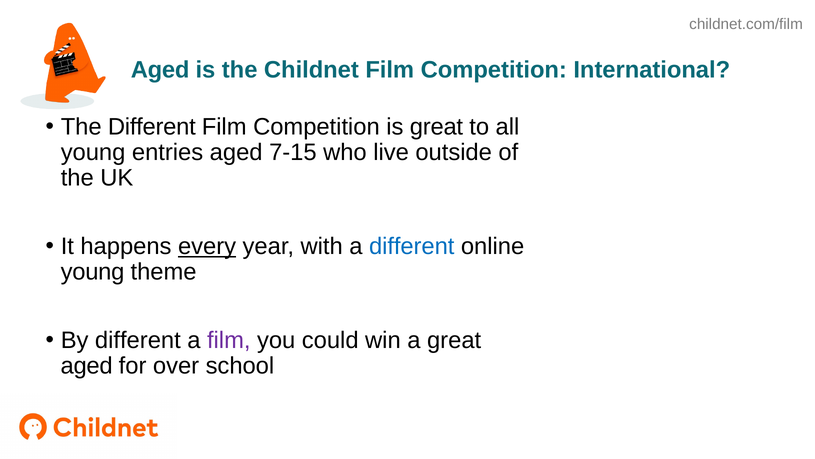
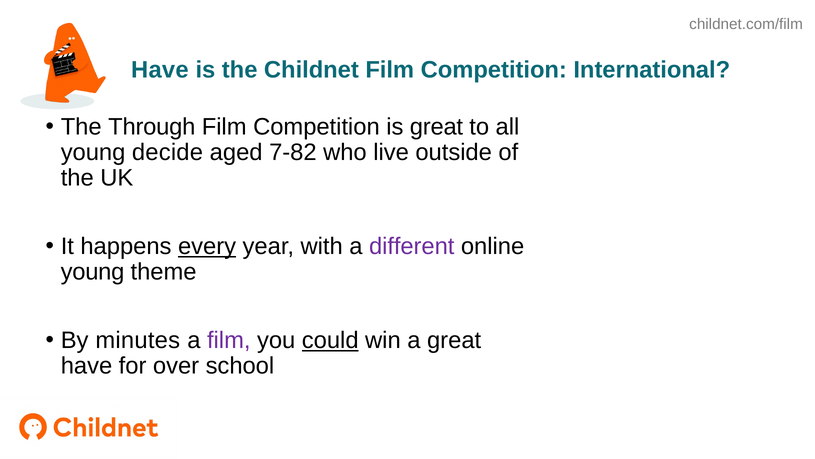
Aged at (160, 70): Aged -> Have
The Different: Different -> Through
entries: entries -> decide
7-15: 7-15 -> 7-82
different at (412, 246) colour: blue -> purple
By different: different -> minutes
could underline: none -> present
aged at (87, 366): aged -> have
